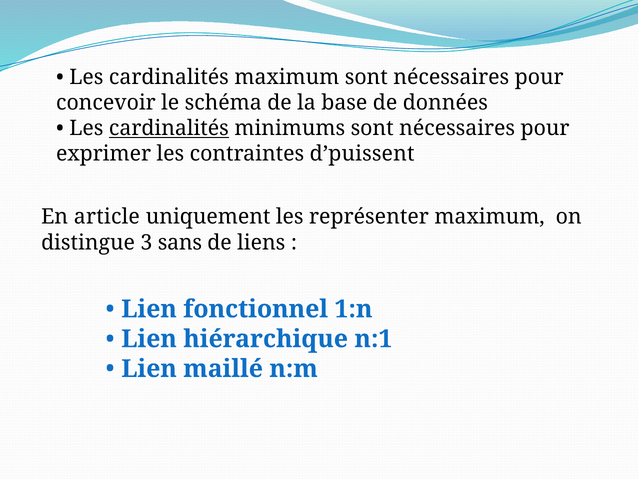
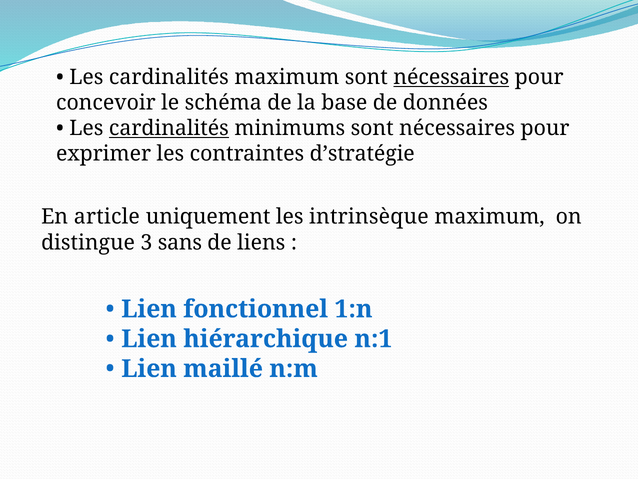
nécessaires at (451, 77) underline: none -> present
d’puissent: d’puissent -> d’stratégie
représenter: représenter -> intrinsèque
